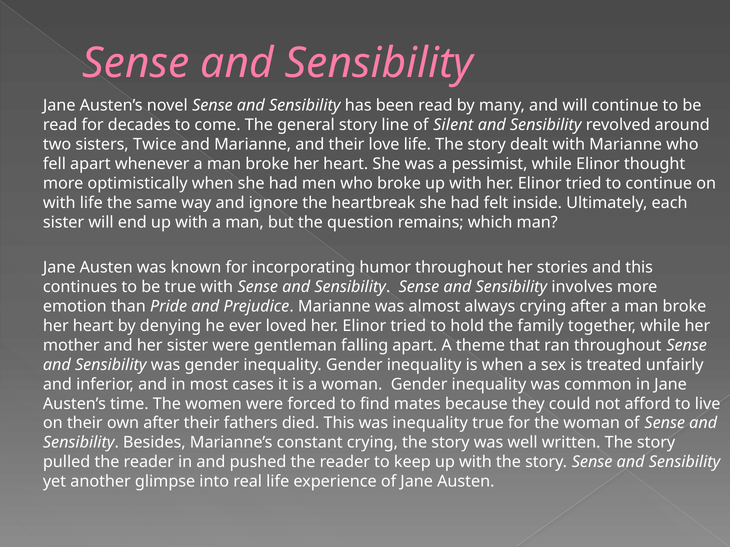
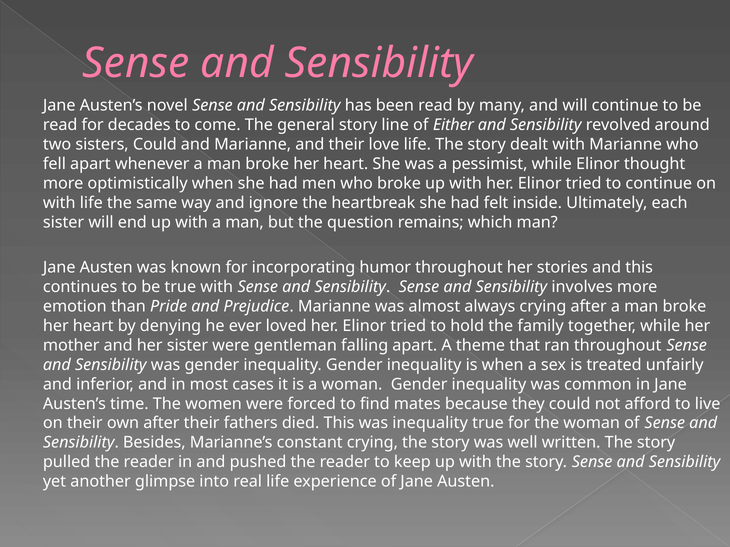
Silent: Silent -> Either
sisters Twice: Twice -> Could
